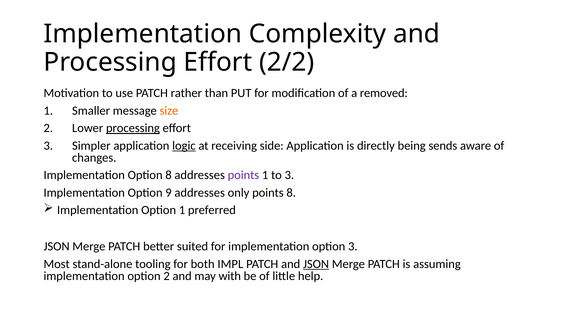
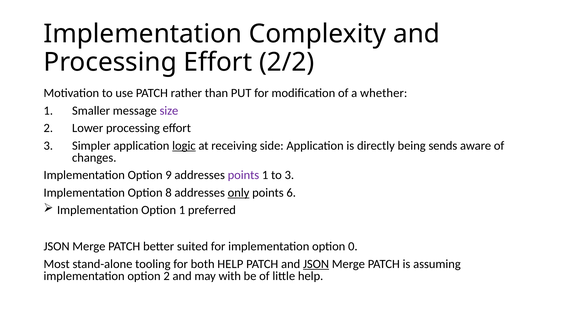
removed: removed -> whether
size colour: orange -> purple
processing at (133, 128) underline: present -> none
Option 8: 8 -> 9
9: 9 -> 8
only underline: none -> present
points 8: 8 -> 6
option 3: 3 -> 0
both IMPL: IMPL -> HELP
